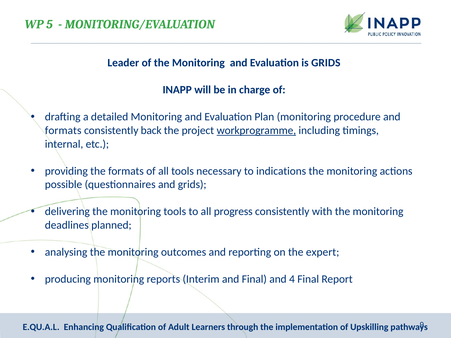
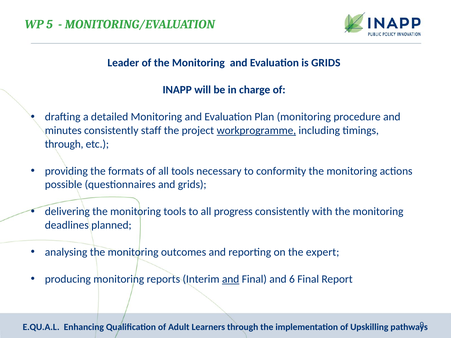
formats at (63, 131): formats -> minutes
back: back -> staff
internal at (64, 144): internal -> through
indications: indications -> conformity
and at (231, 279) underline: none -> present
4: 4 -> 6
